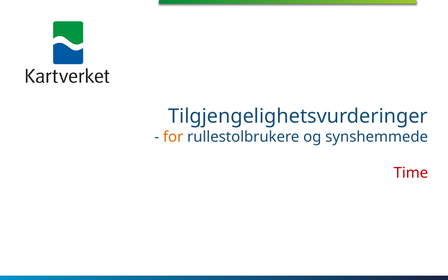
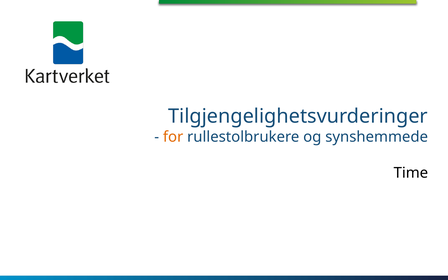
Time colour: red -> black
